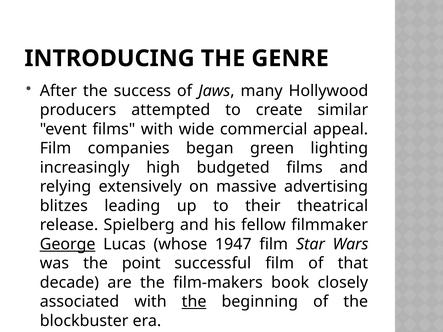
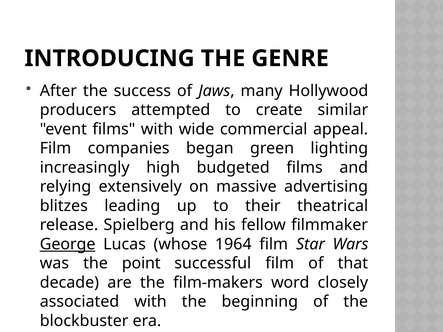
1947: 1947 -> 1964
book: book -> word
the at (194, 302) underline: present -> none
